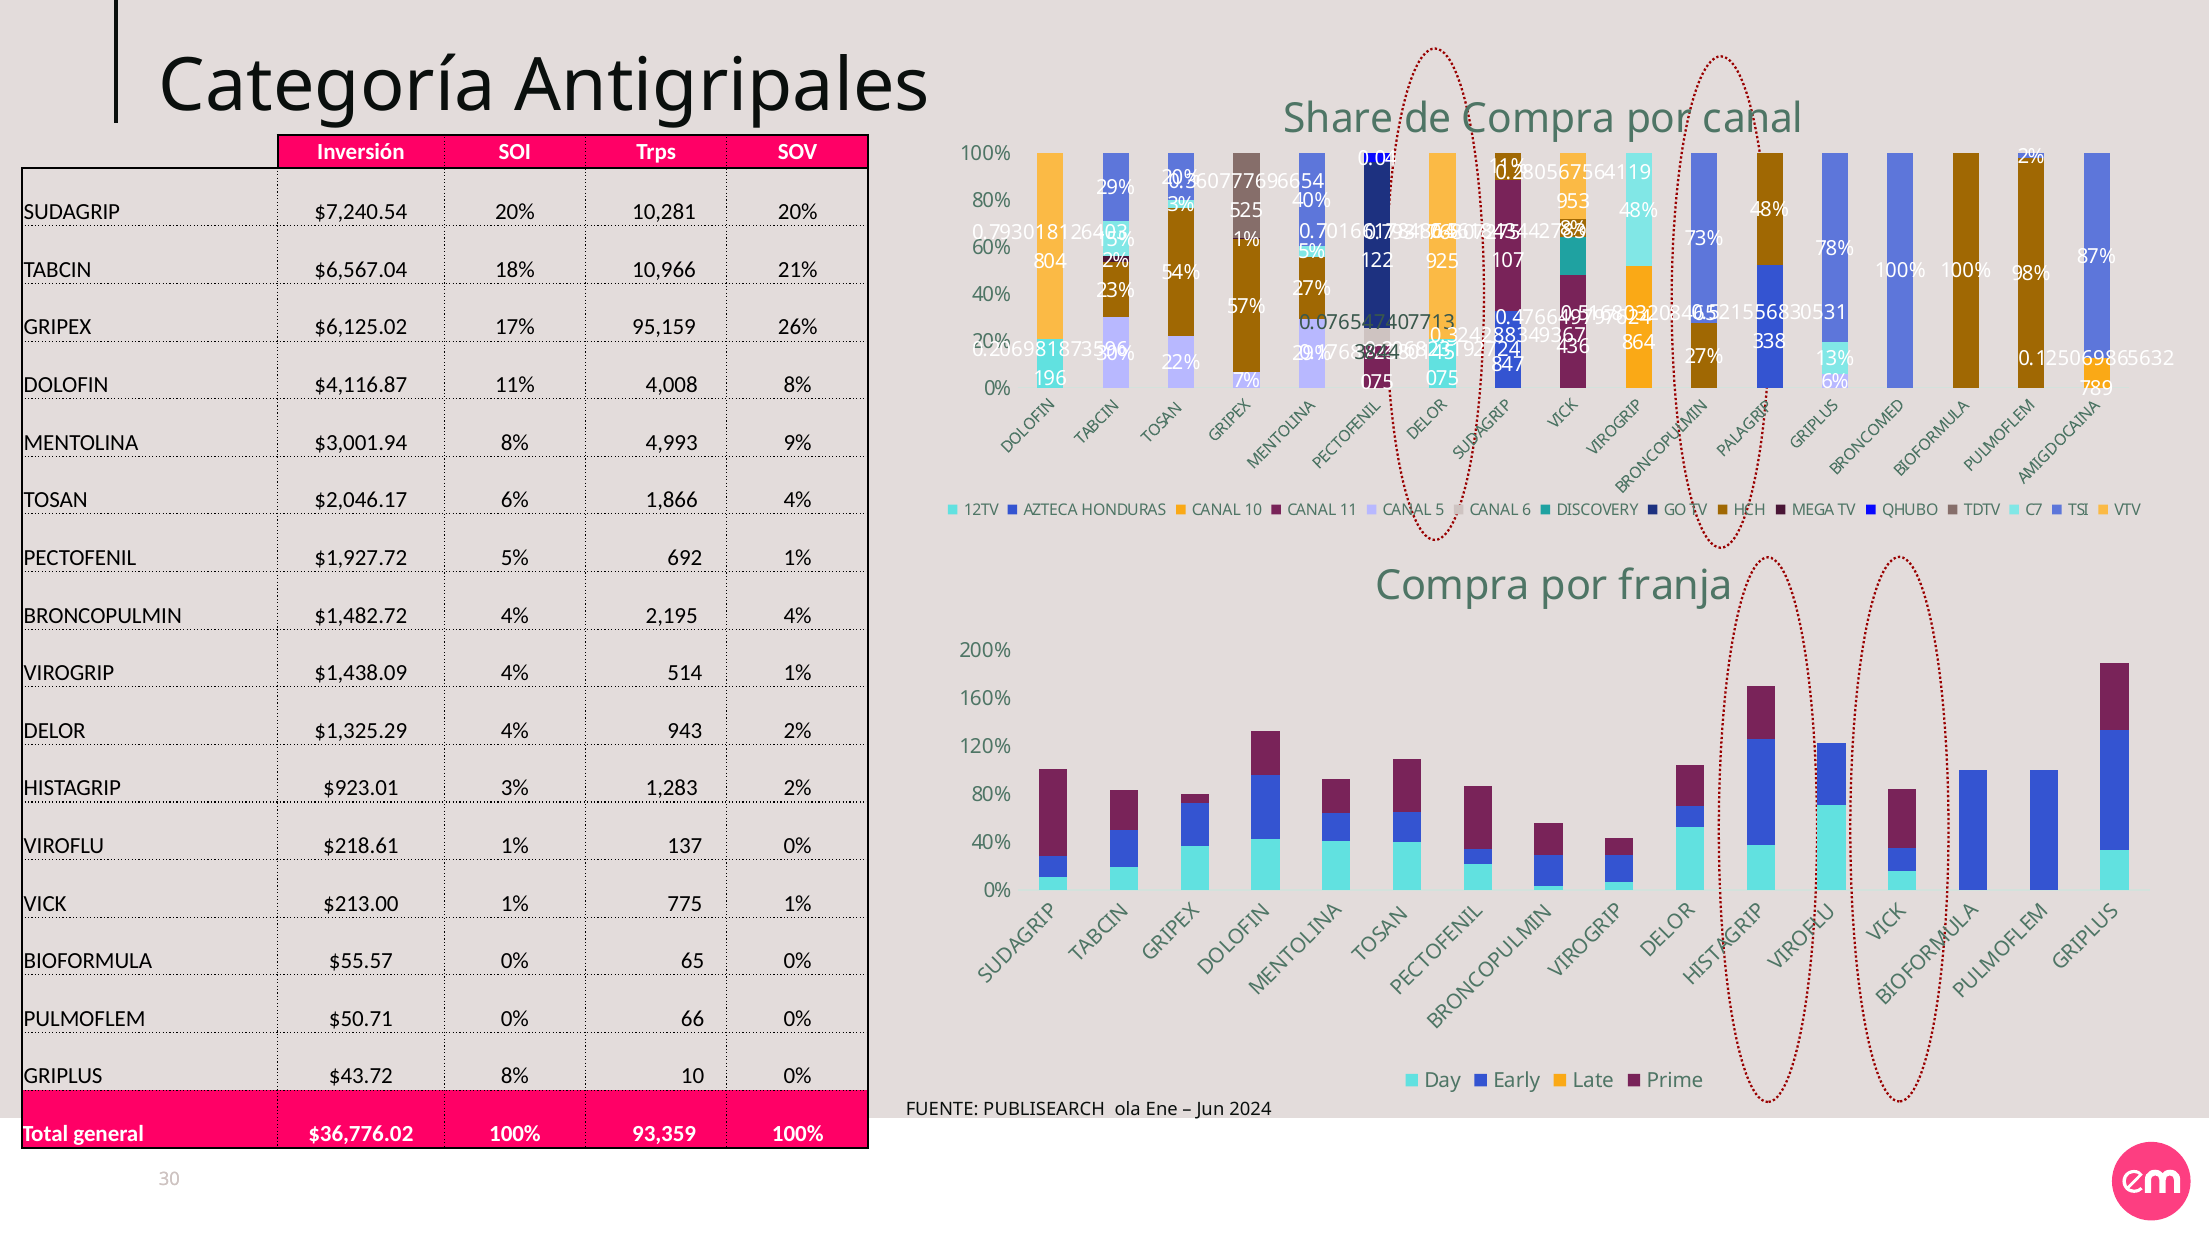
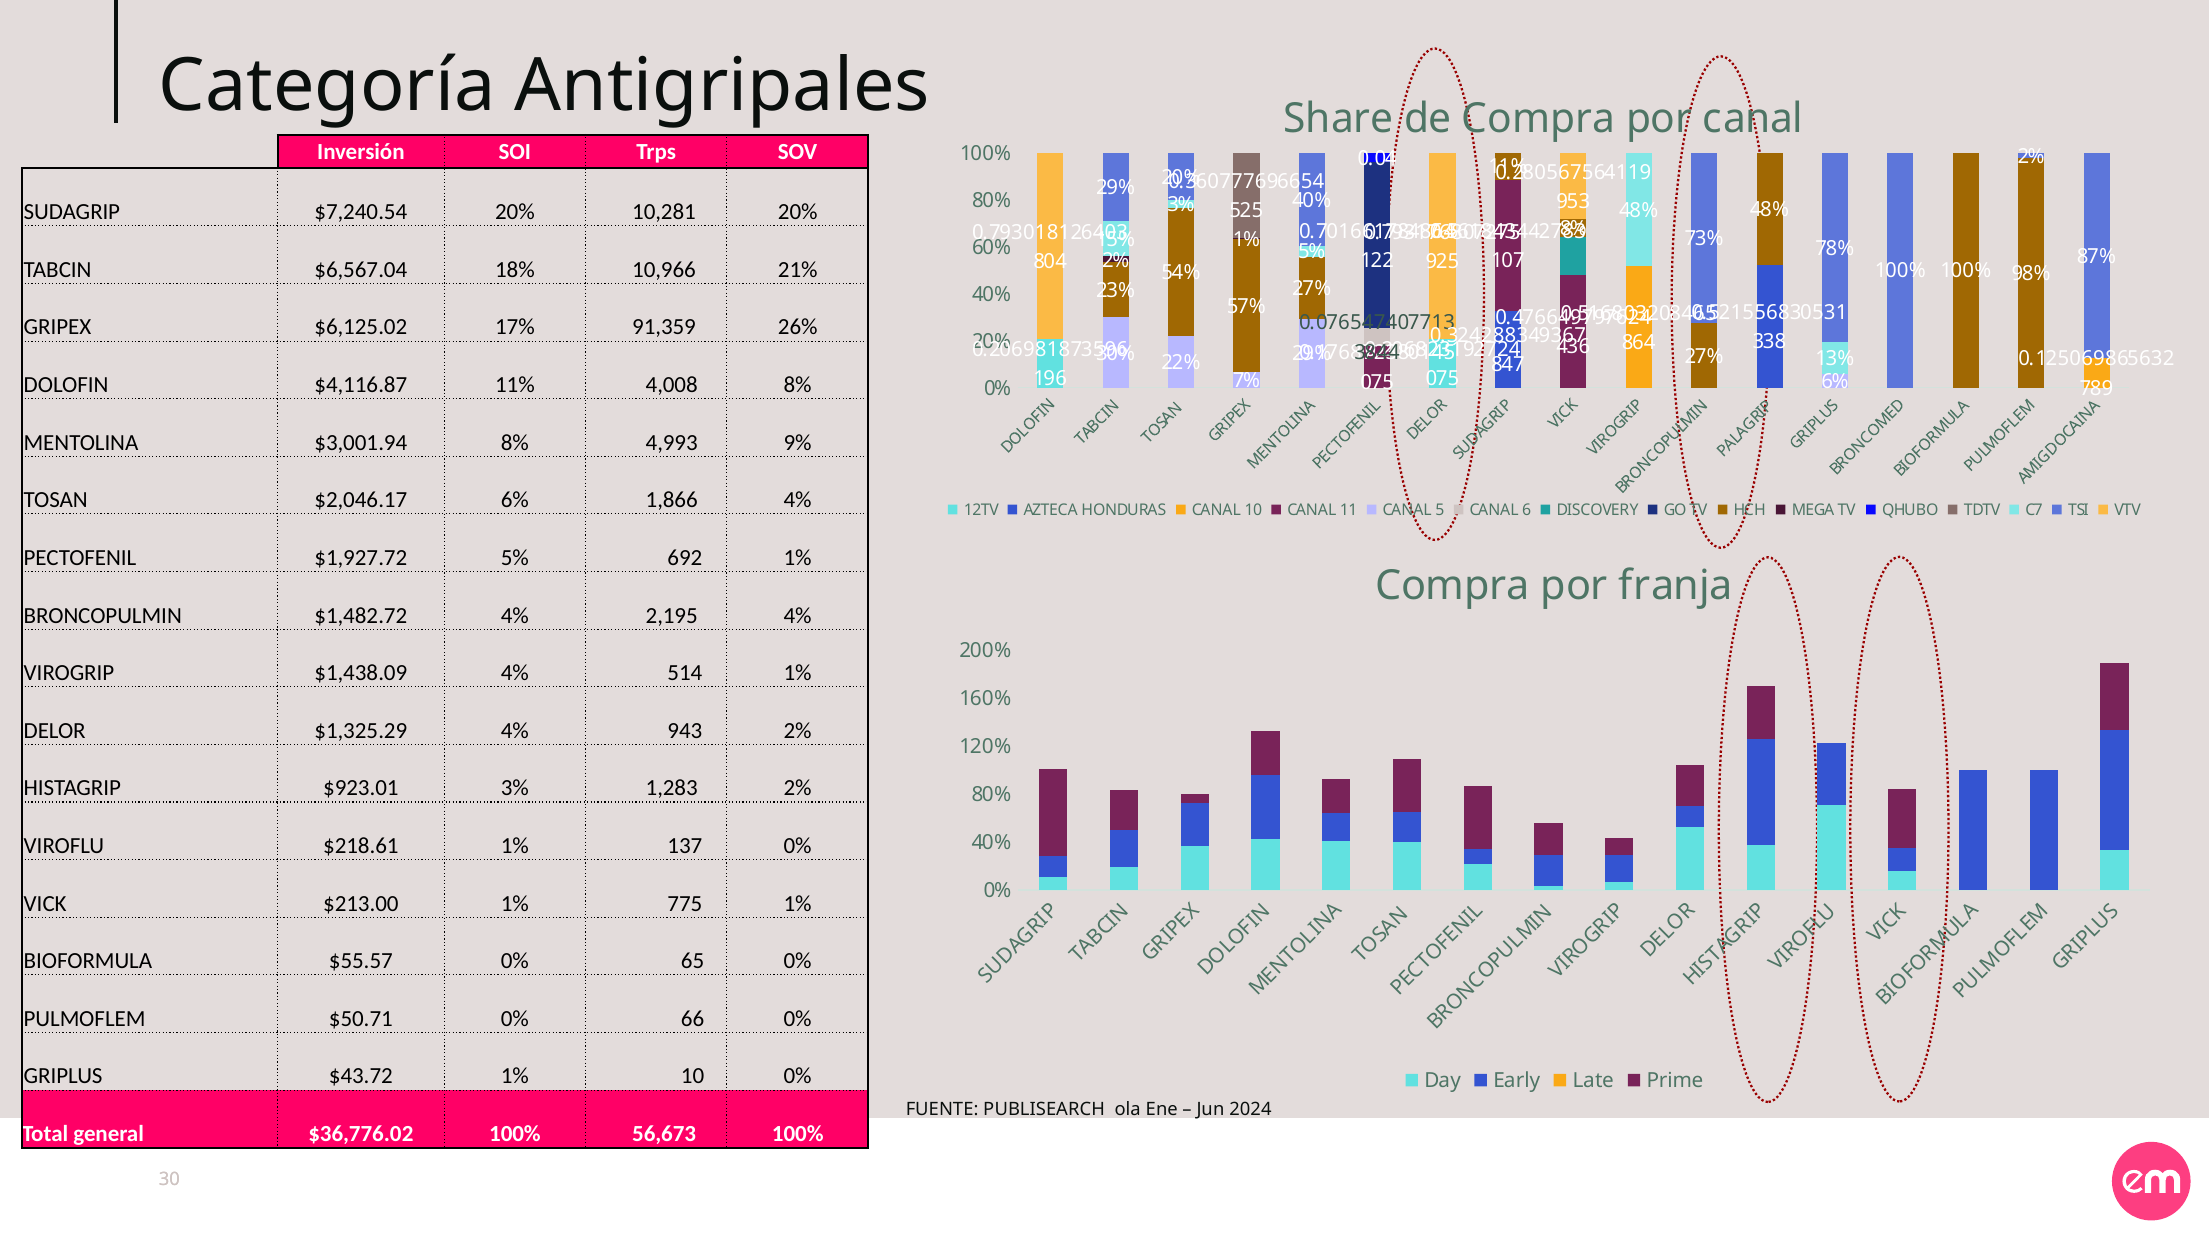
95,159: 95,159 -> 91,359
$43.72 8%: 8% -> 1%
93,359: 93,359 -> 56,673
